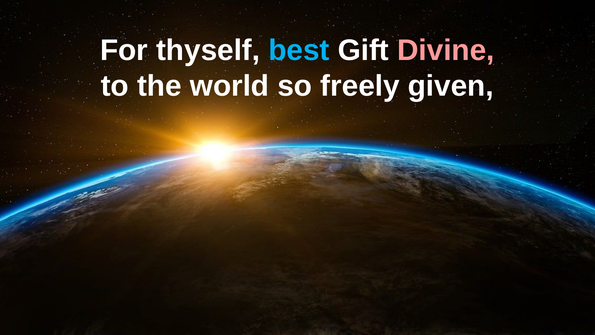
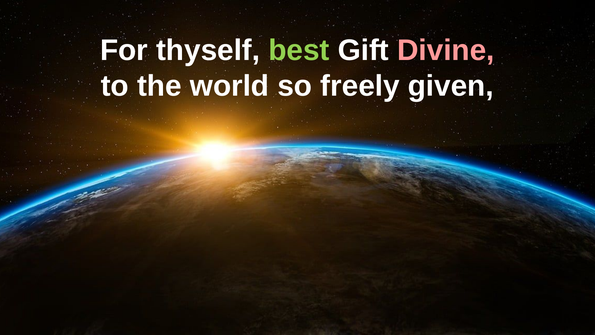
best colour: light blue -> light green
